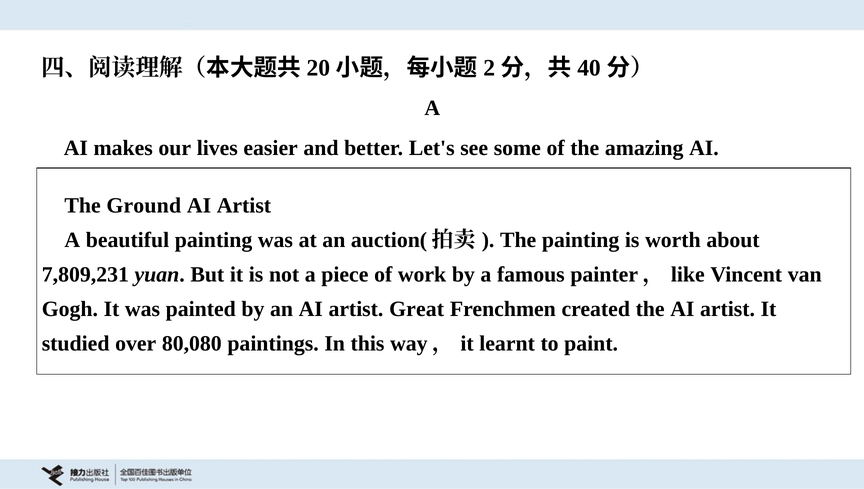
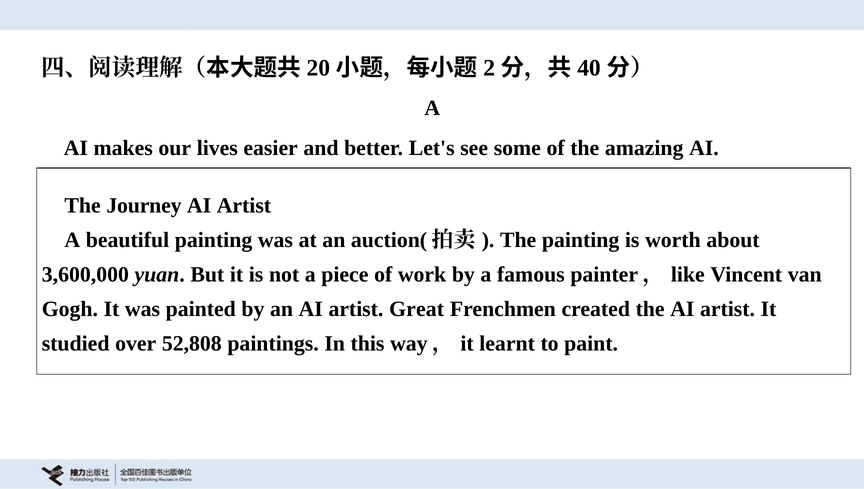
Ground: Ground -> Journey
7,809,231: 7,809,231 -> 3,600,000
80,080: 80,080 -> 52,808
